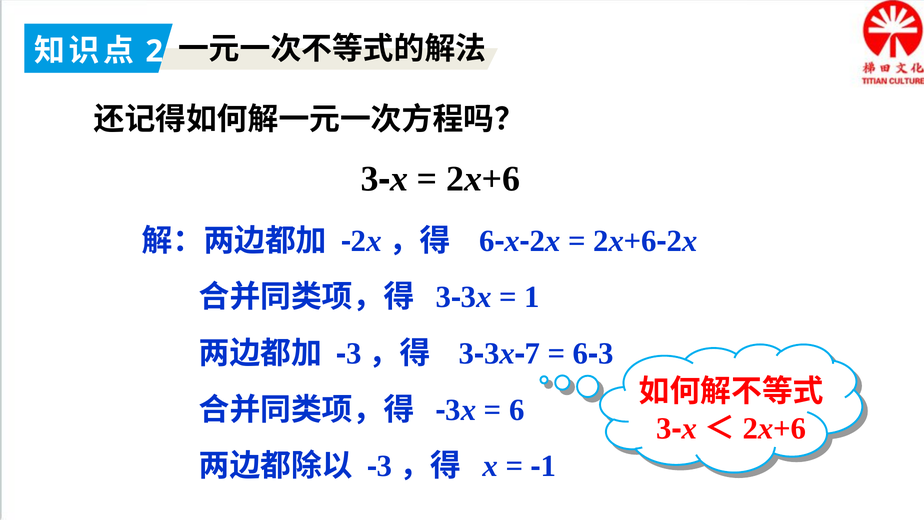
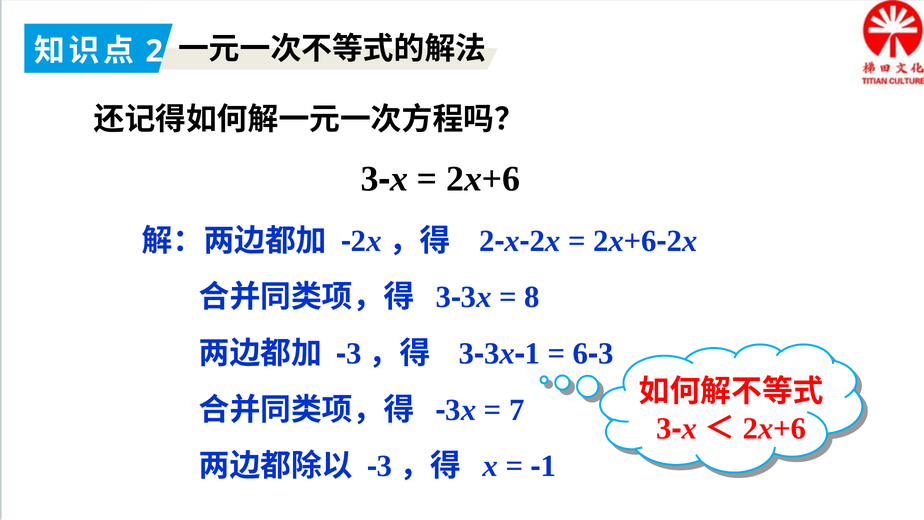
6 at (487, 241): 6 -> 2
1 at (532, 297): 1 -> 8
7 at (532, 353): 7 -> 1
6 at (517, 410): 6 -> 7
